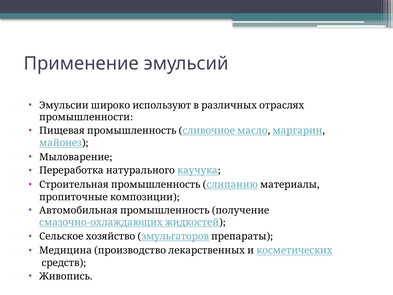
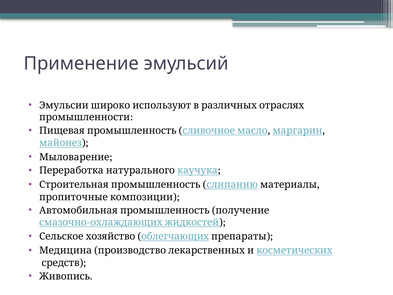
эмульгаторов: эмульгаторов -> облегчающих
